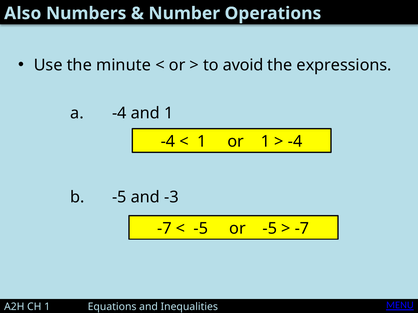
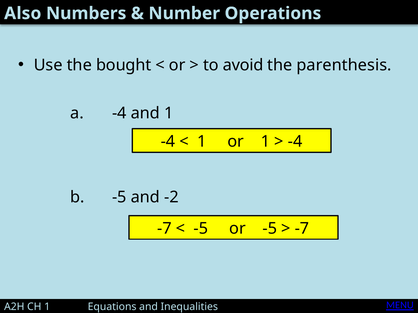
minute: minute -> bought
expressions: expressions -> parenthesis
-3: -3 -> -2
